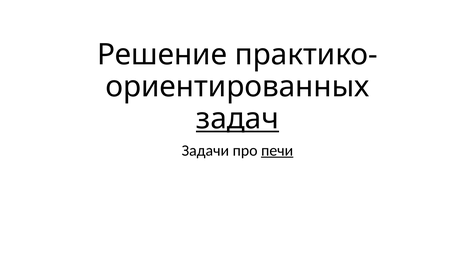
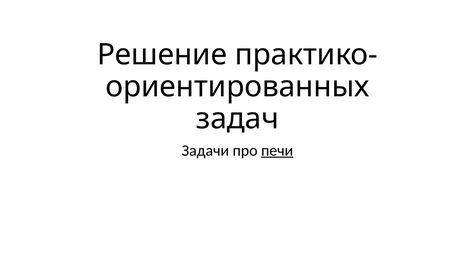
задач underline: present -> none
